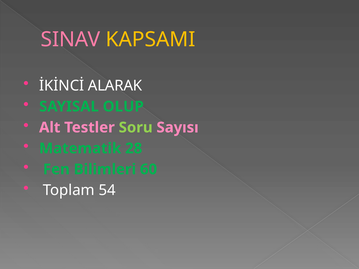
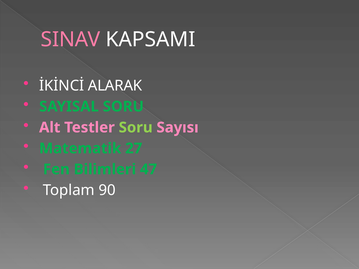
KAPSAMI colour: yellow -> white
SAYISAL OLUP: OLUP -> SORU
28: 28 -> 27
60: 60 -> 47
54: 54 -> 90
